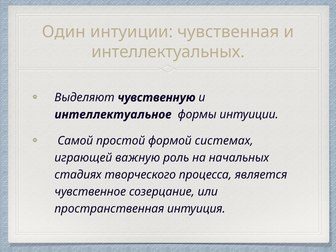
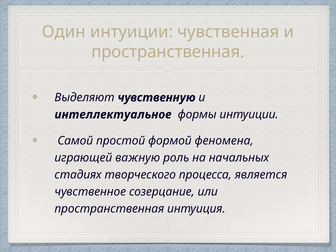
интеллектуальных at (168, 52): интеллектуальных -> пространственная
системах: системах -> феномена
